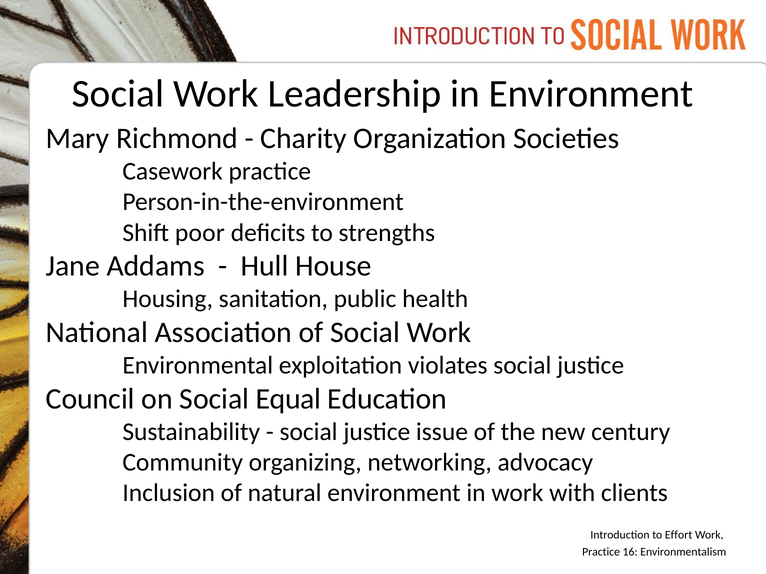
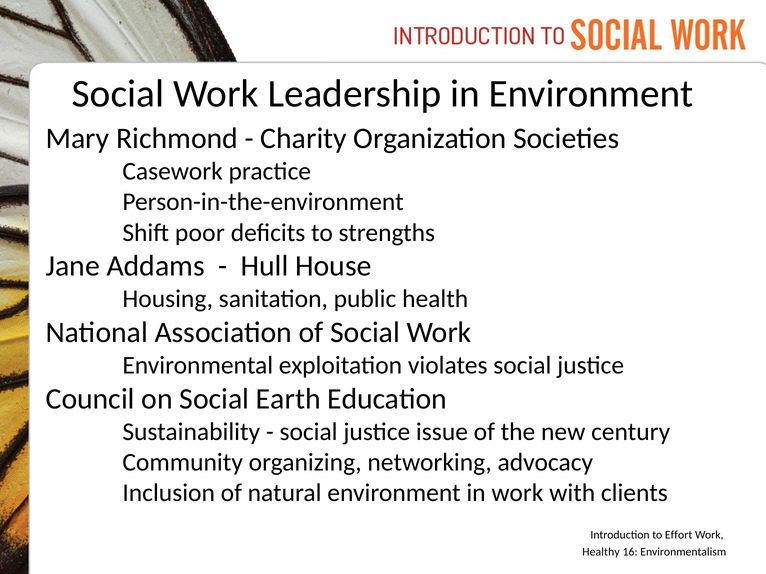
Equal: Equal -> Earth
Practice at (601, 553): Practice -> Healthy
